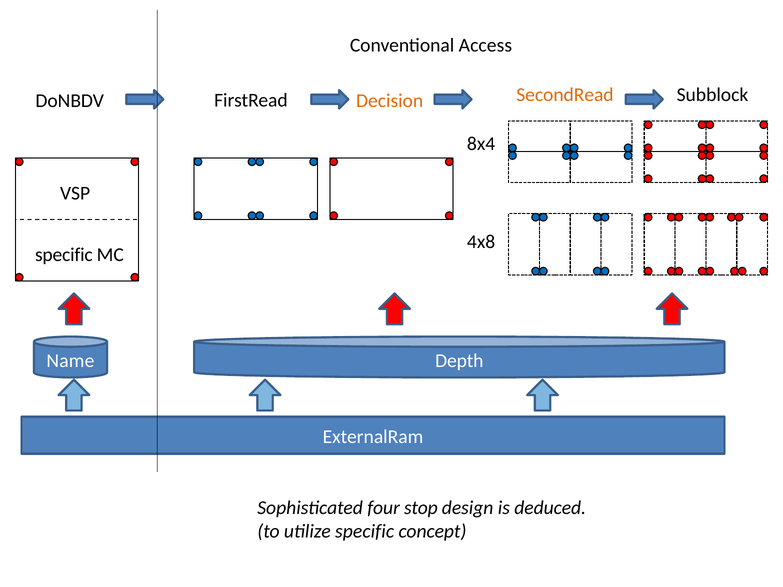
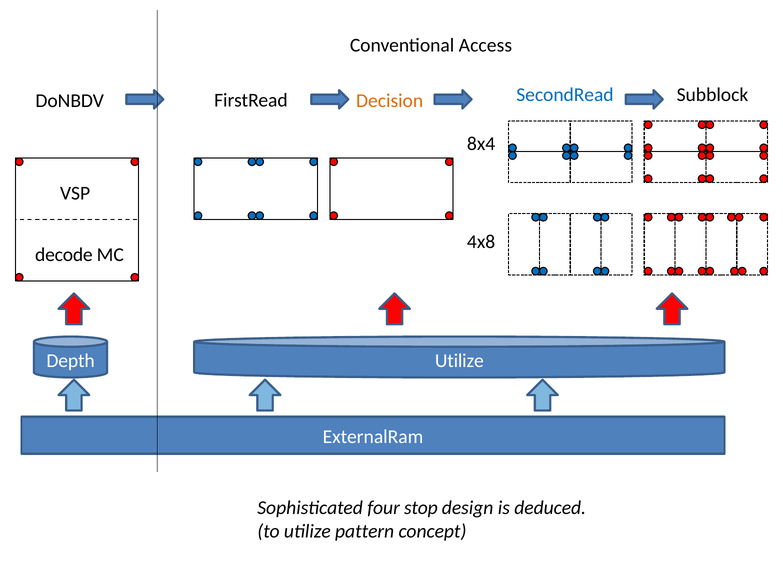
SecondRead colour: orange -> blue
specific at (64, 255): specific -> decode
Name: Name -> Depth
Depth at (459, 361): Depth -> Utilize
utilize specific: specific -> pattern
